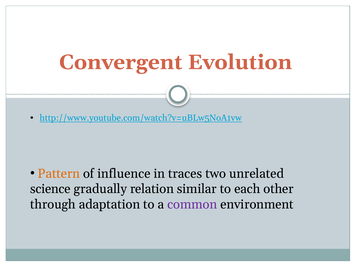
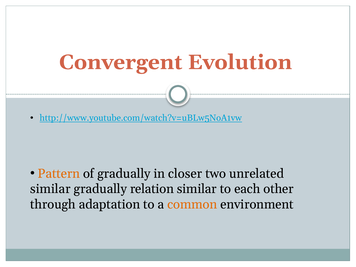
of influence: influence -> gradually
traces: traces -> closer
science at (50, 189): science -> similar
common colour: purple -> orange
